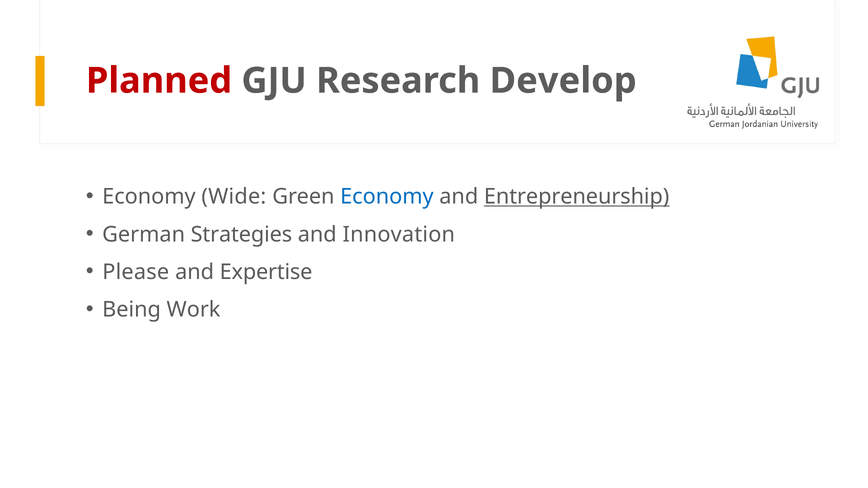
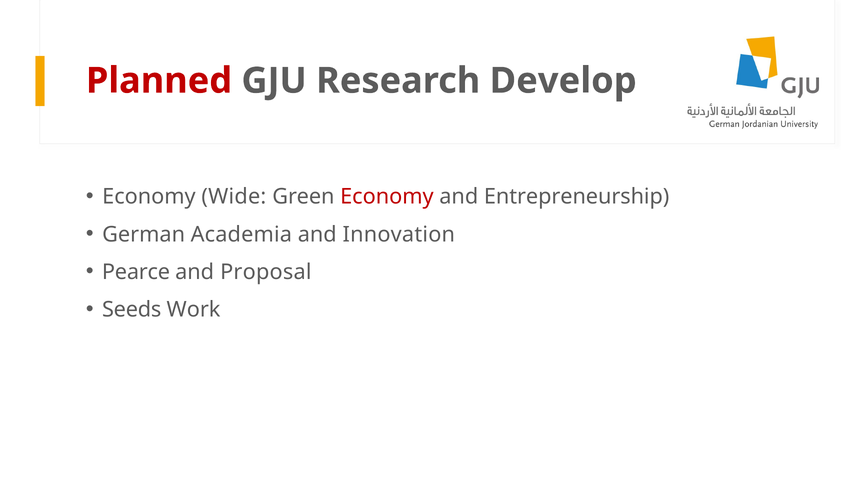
Economy at (387, 197) colour: blue -> red
Entrepreneurship underline: present -> none
Strategies: Strategies -> Academia
Please: Please -> Pearce
Expertise: Expertise -> Proposal
Being: Being -> Seeds
